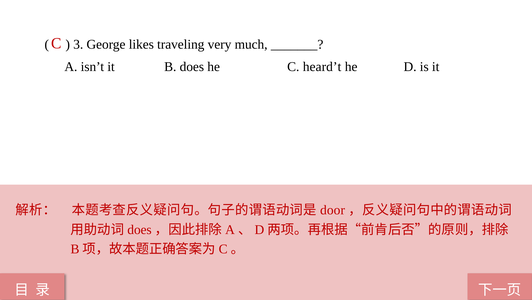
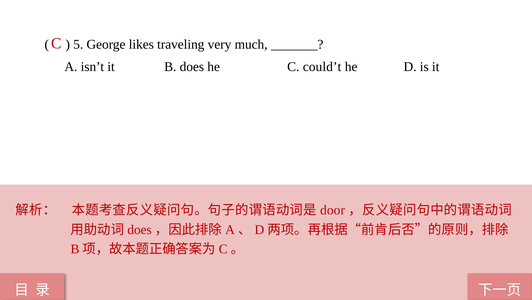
3: 3 -> 5
heard’t: heard’t -> could’t
